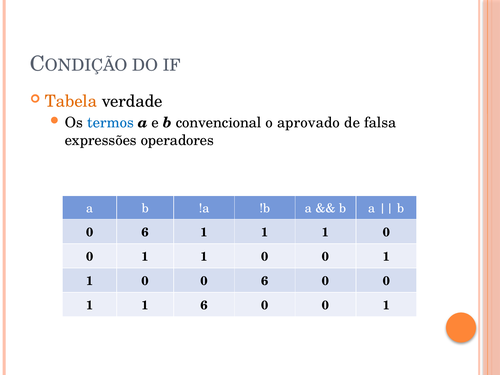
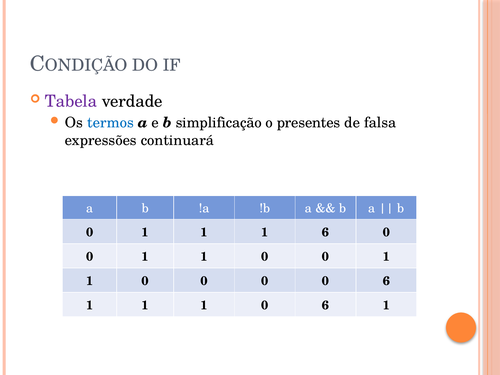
Tabela colour: orange -> purple
convencional: convencional -> simplificação
aprovado: aprovado -> presentes
operadores: operadores -> continuará
6 at (145, 232): 6 -> 1
1 1 1: 1 -> 6
1 0 0 6: 6 -> 0
0 at (386, 281): 0 -> 6
6 at (204, 305): 6 -> 1
0 at (326, 305): 0 -> 6
